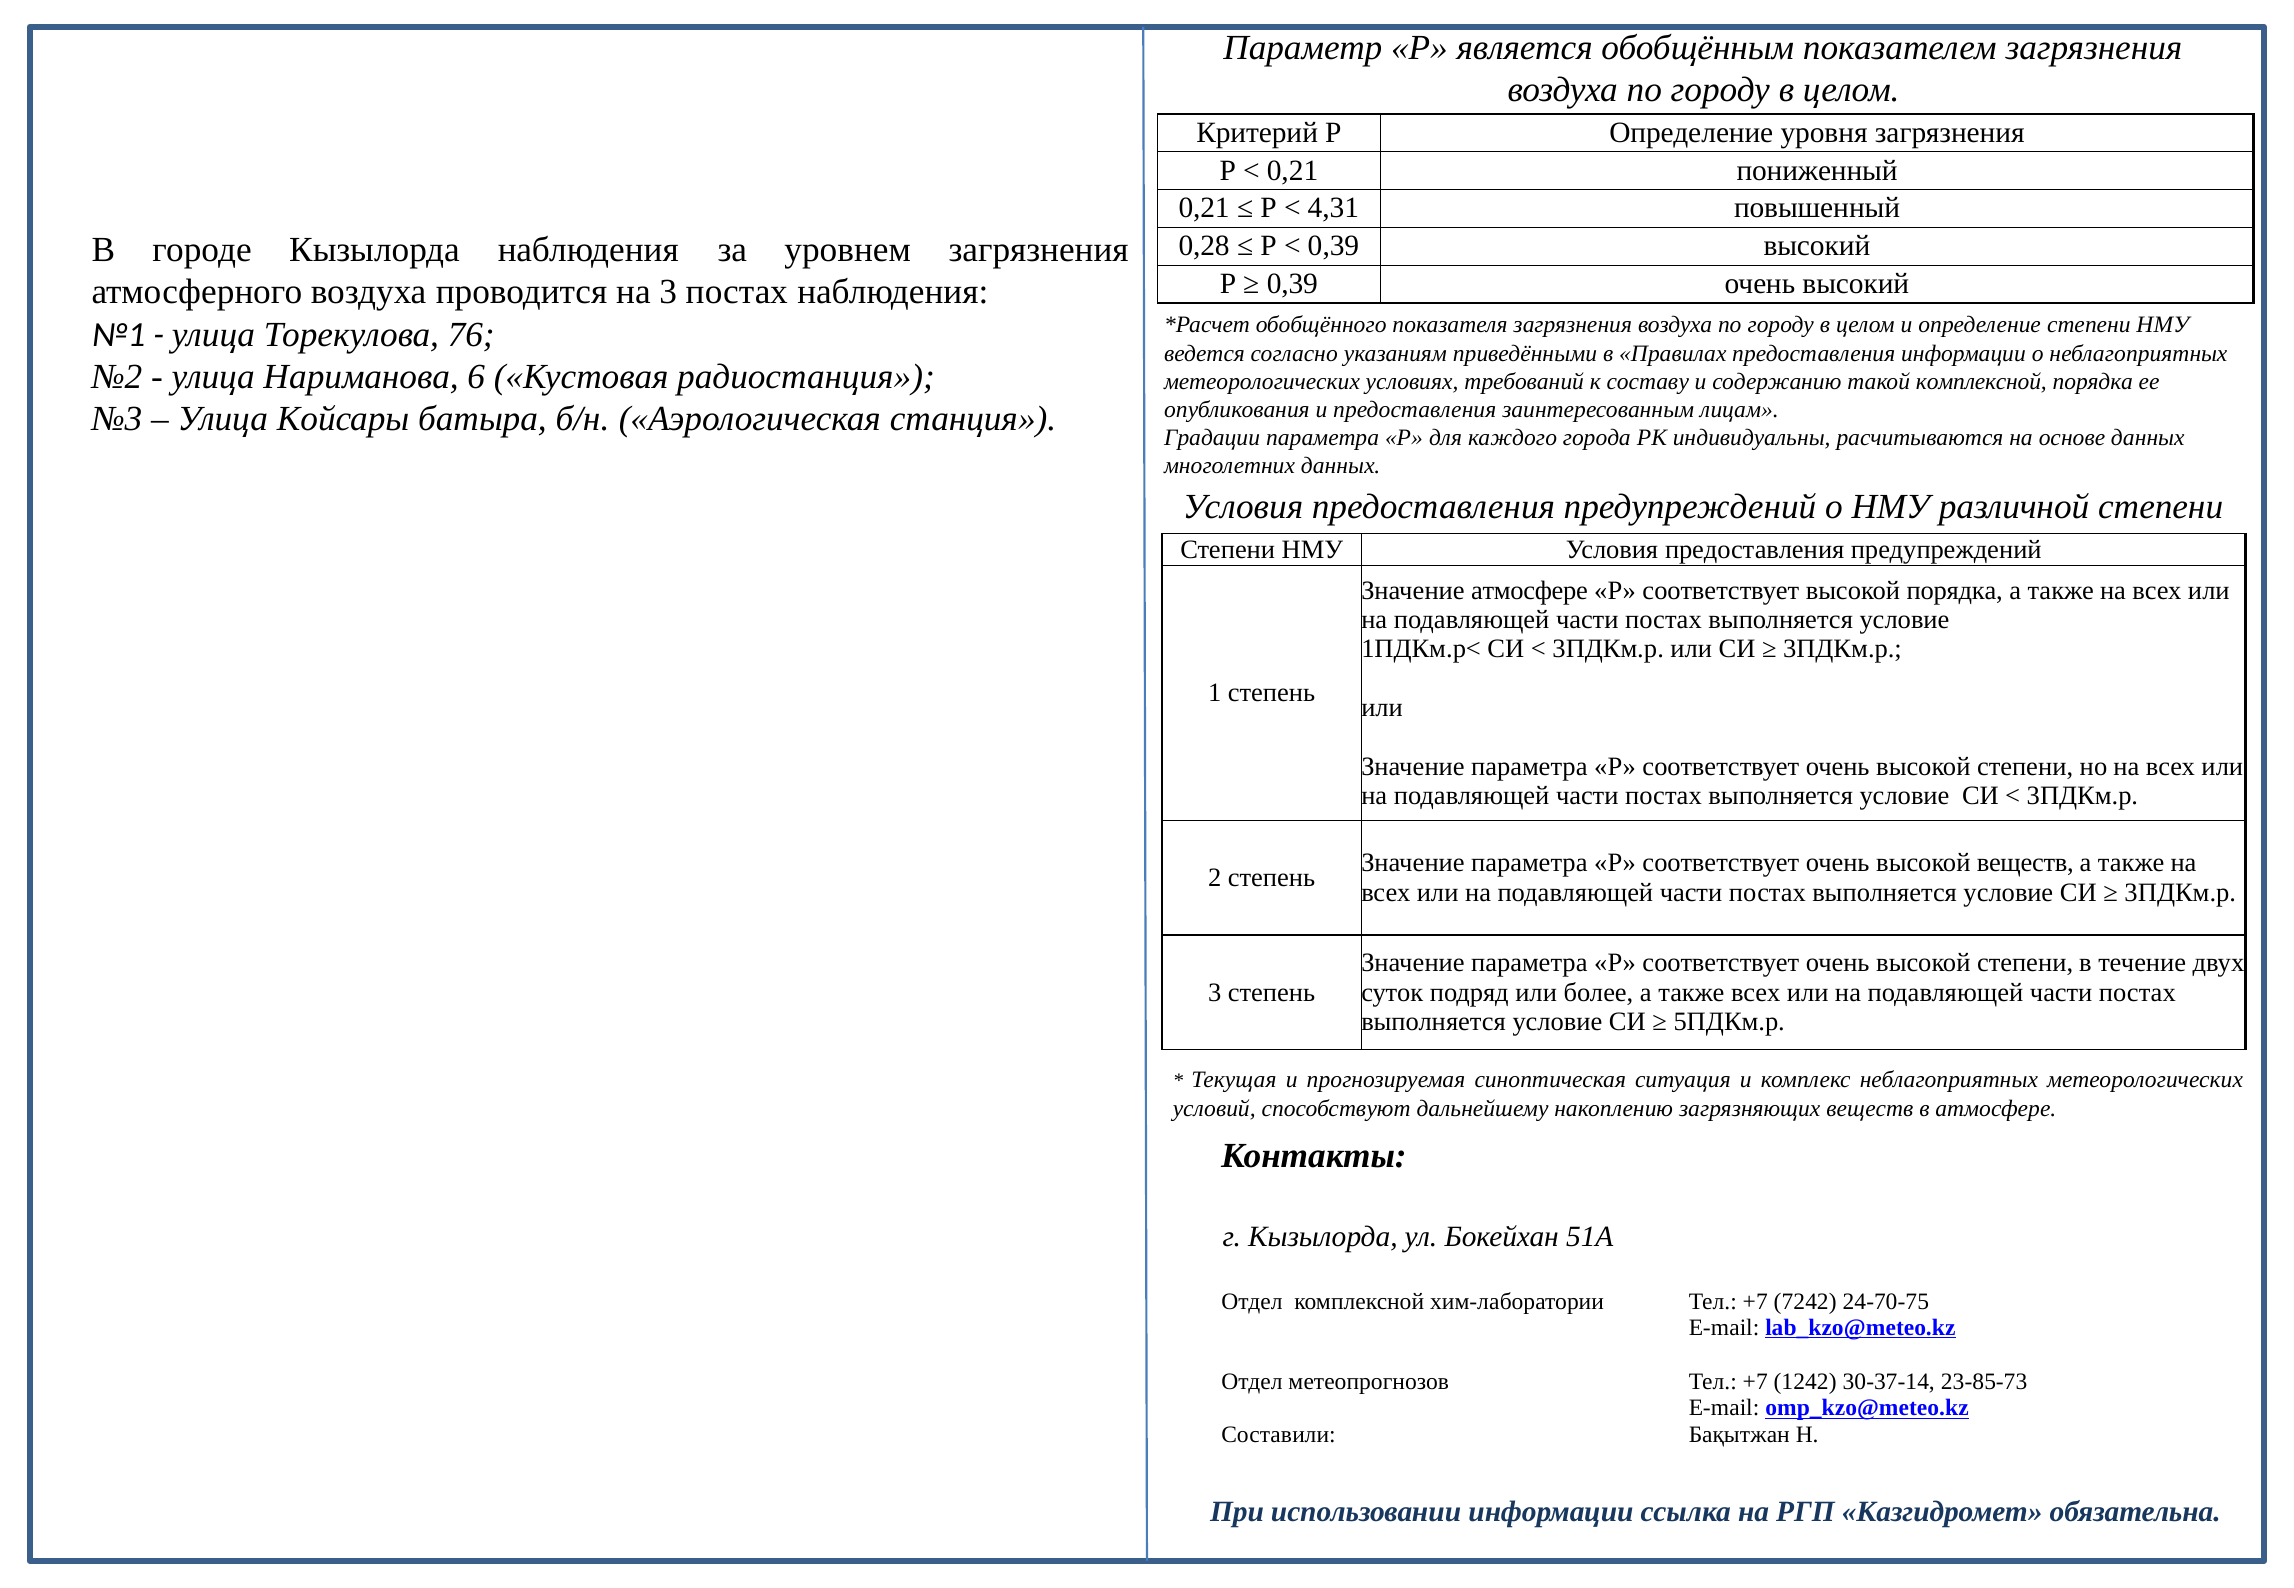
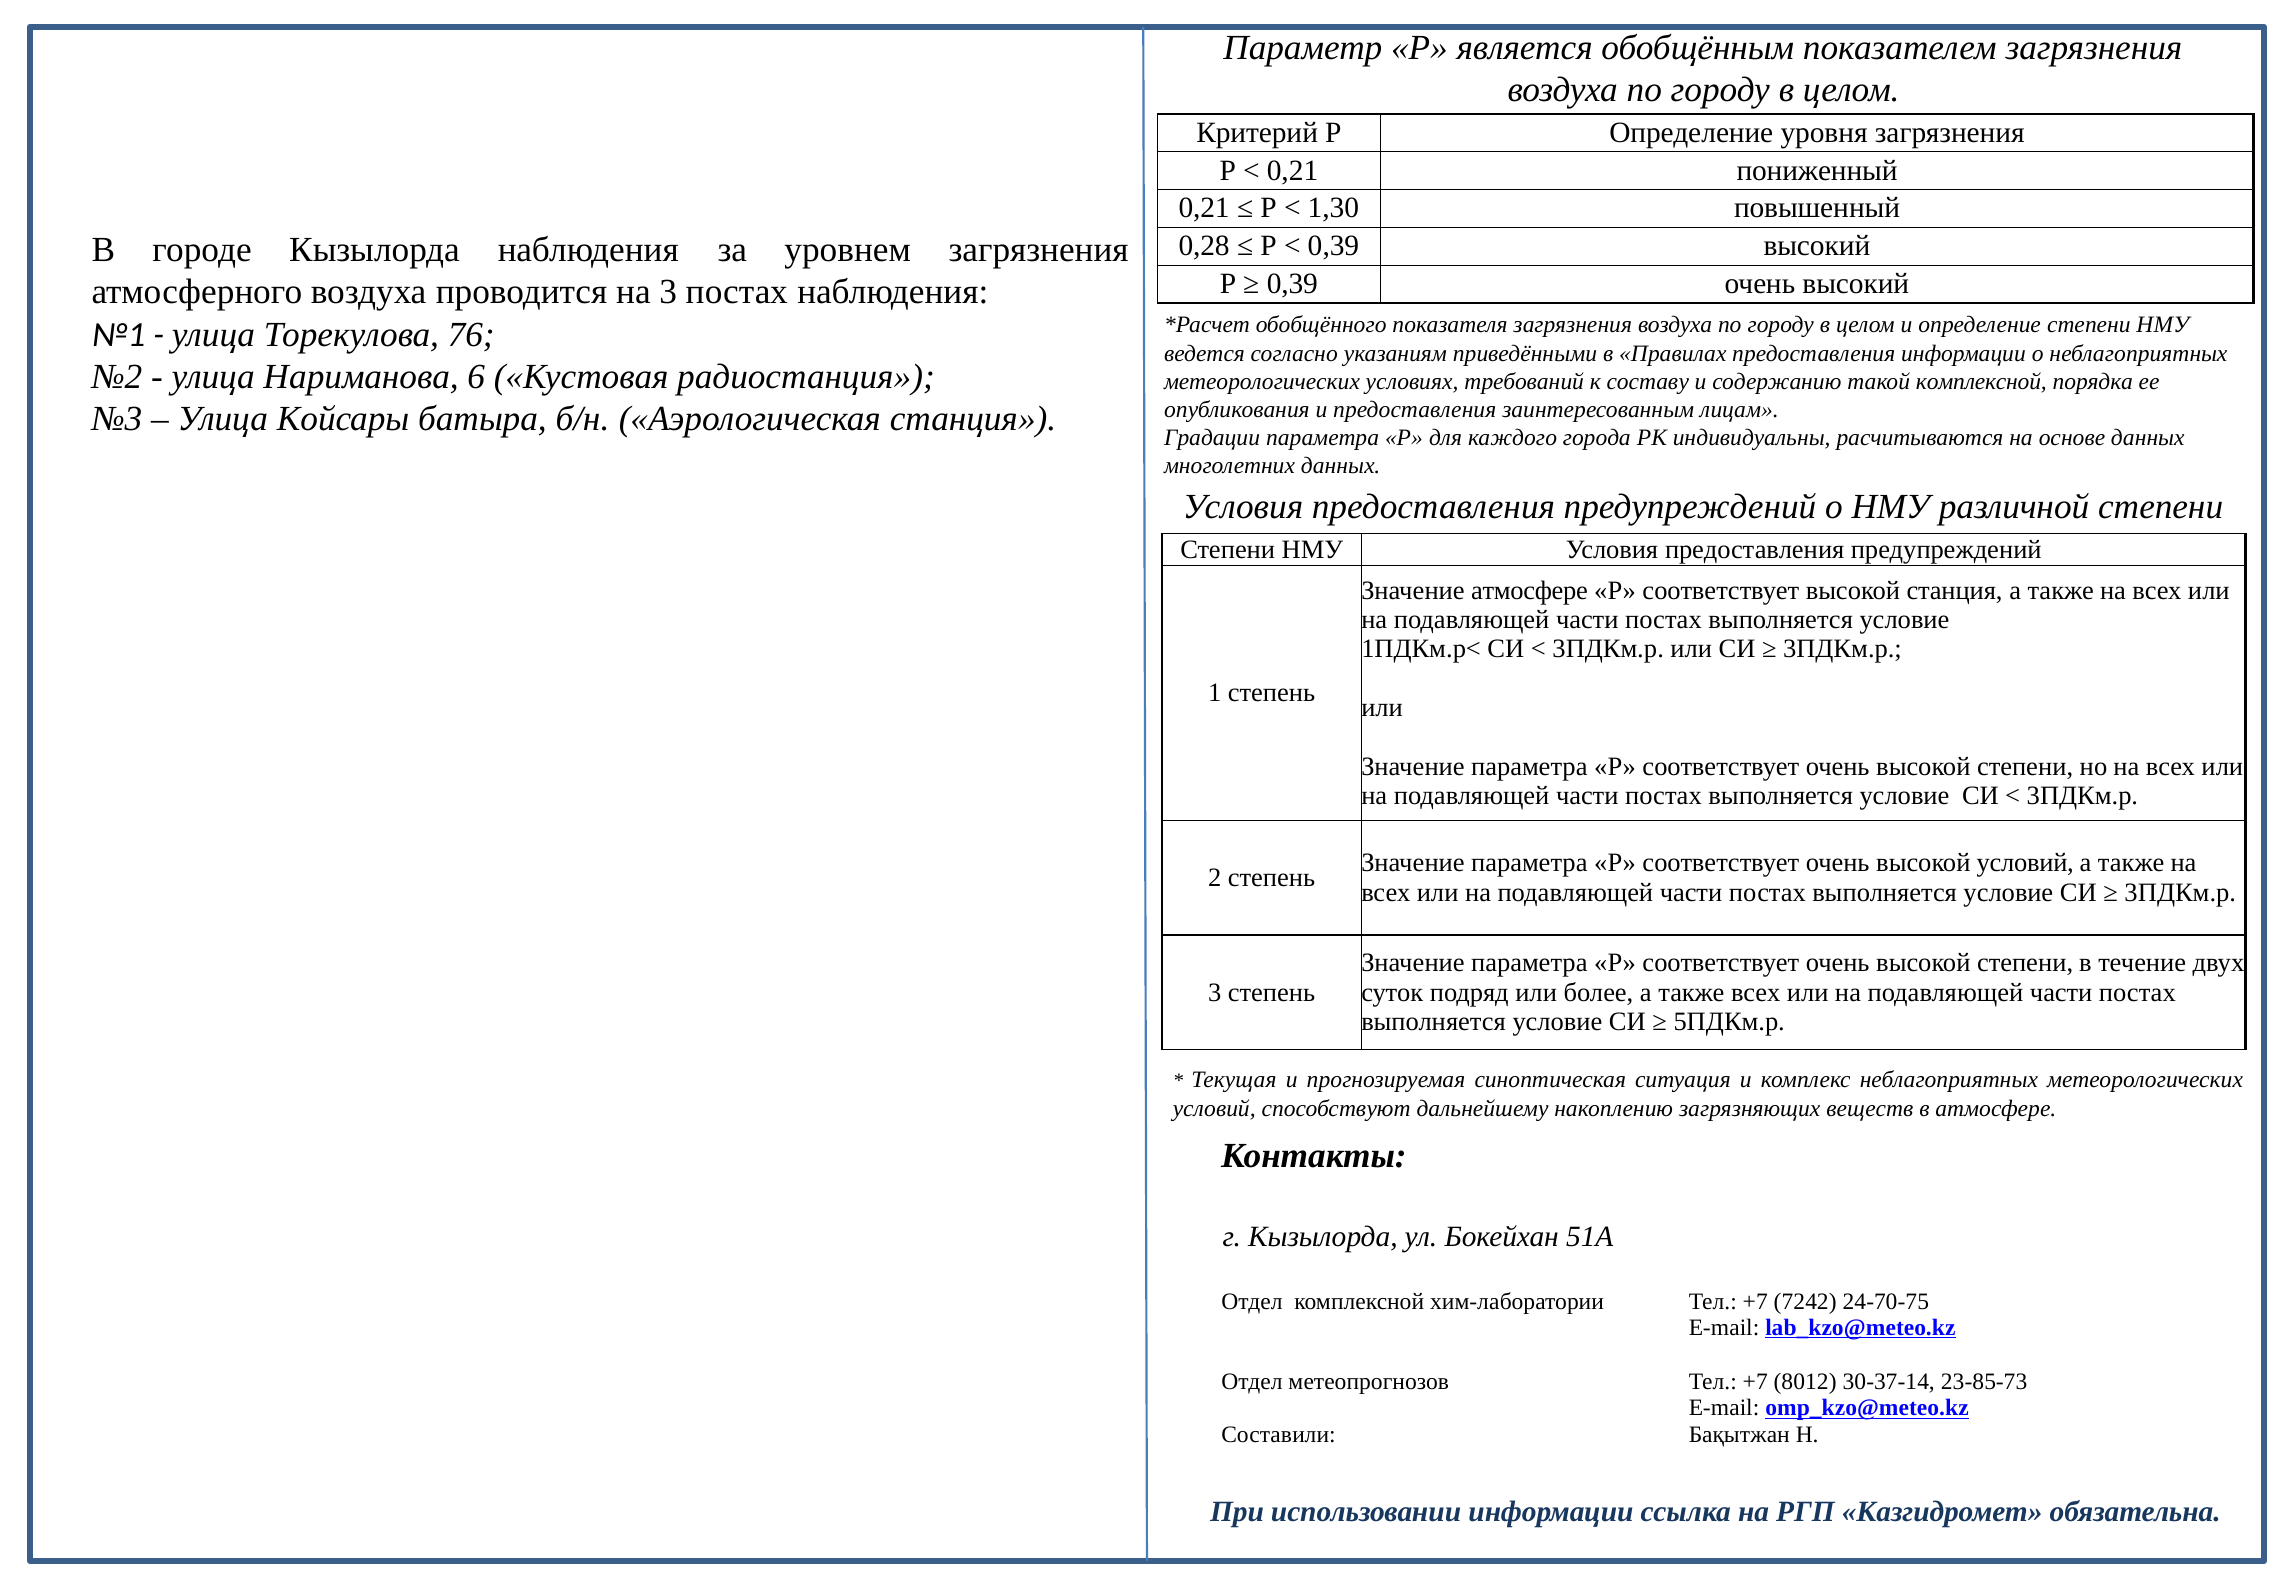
4,31: 4,31 -> 1,30
высокой порядка: порядка -> станция
высокой веществ: веществ -> условий
1242: 1242 -> 8012
